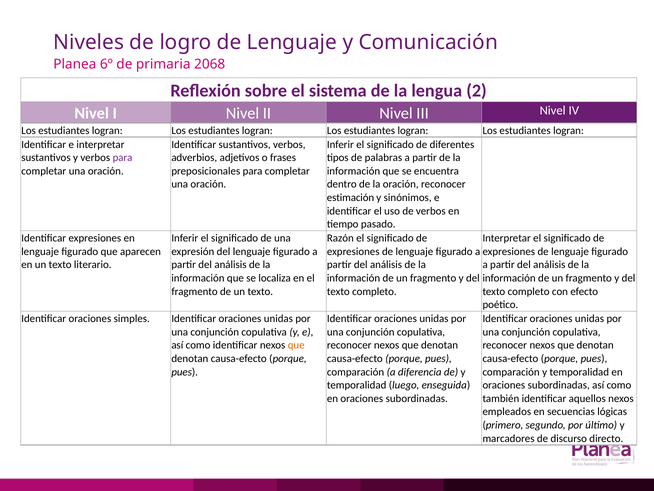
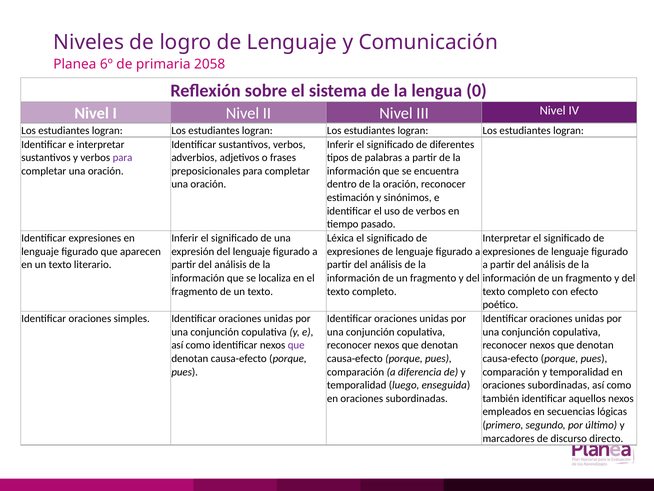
2068: 2068 -> 2058
2: 2 -> 0
Razón: Razón -> Léxica
que at (296, 345) colour: orange -> purple
